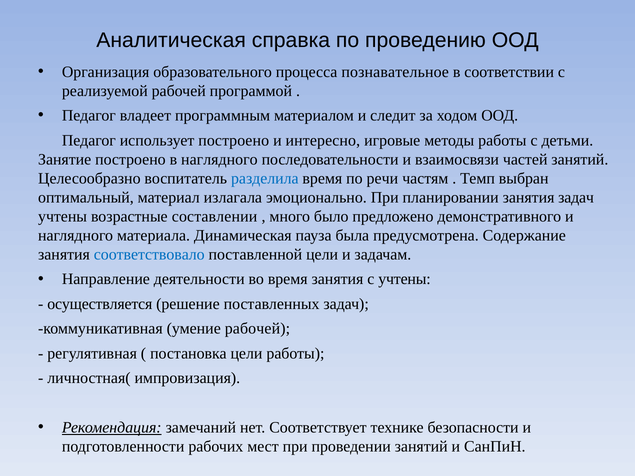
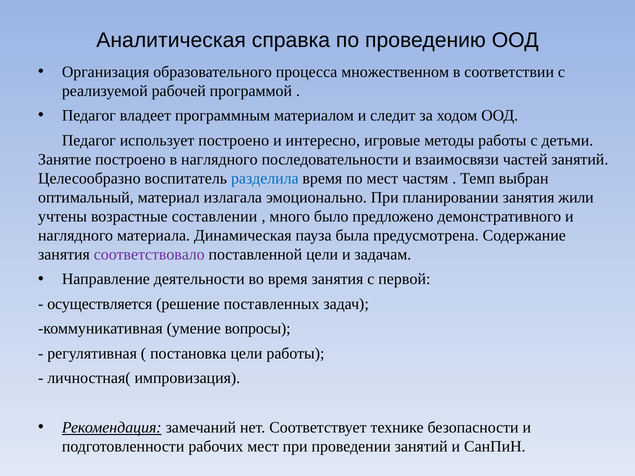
познавательное: познавательное -> множественном
по речи: речи -> мест
занятия задач: задач -> жили
соответствовало colour: blue -> purple
с учтены: учтены -> первой
умение рабочей: рабочей -> вопросы
